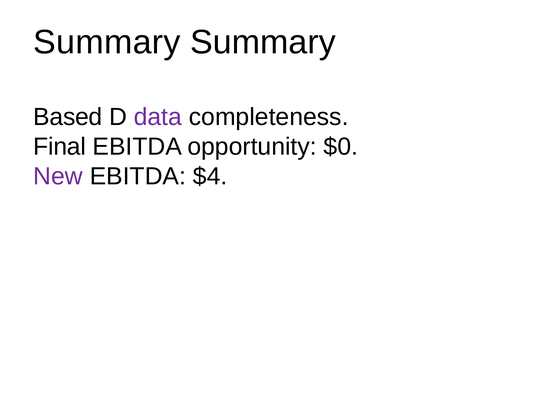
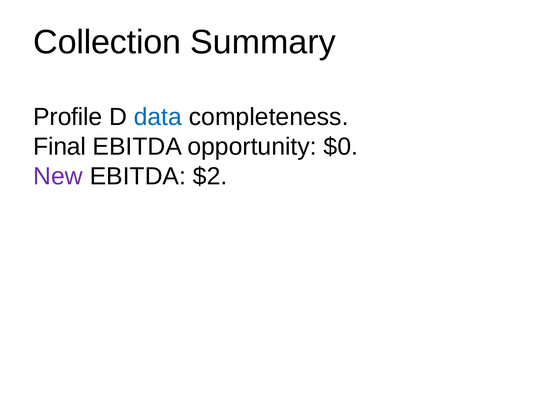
Summary at (107, 42): Summary -> Collection
Based: Based -> Profile
data colour: purple -> blue
$4: $4 -> $2
